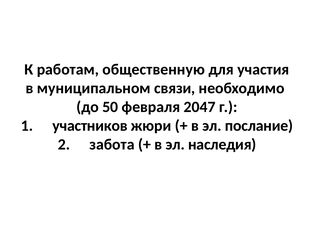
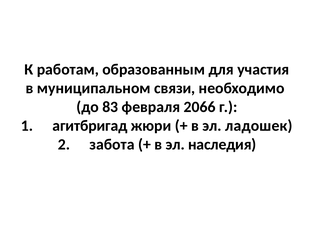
общественную: общественную -> образованным
50: 50 -> 83
2047: 2047 -> 2066
участников: участников -> агитбригад
послание: послание -> ладошек
